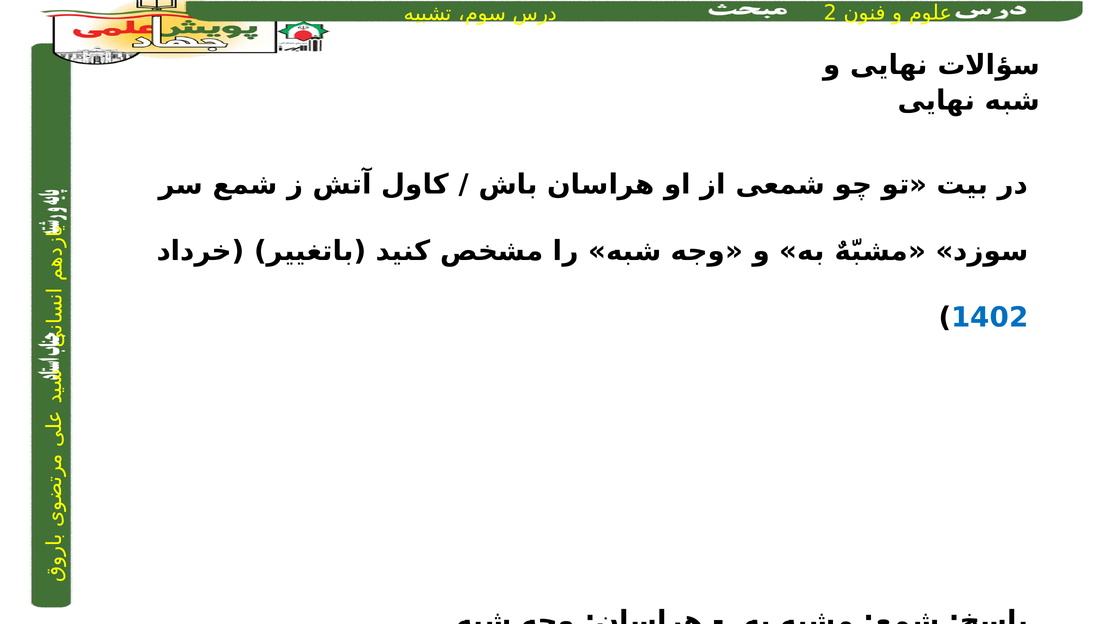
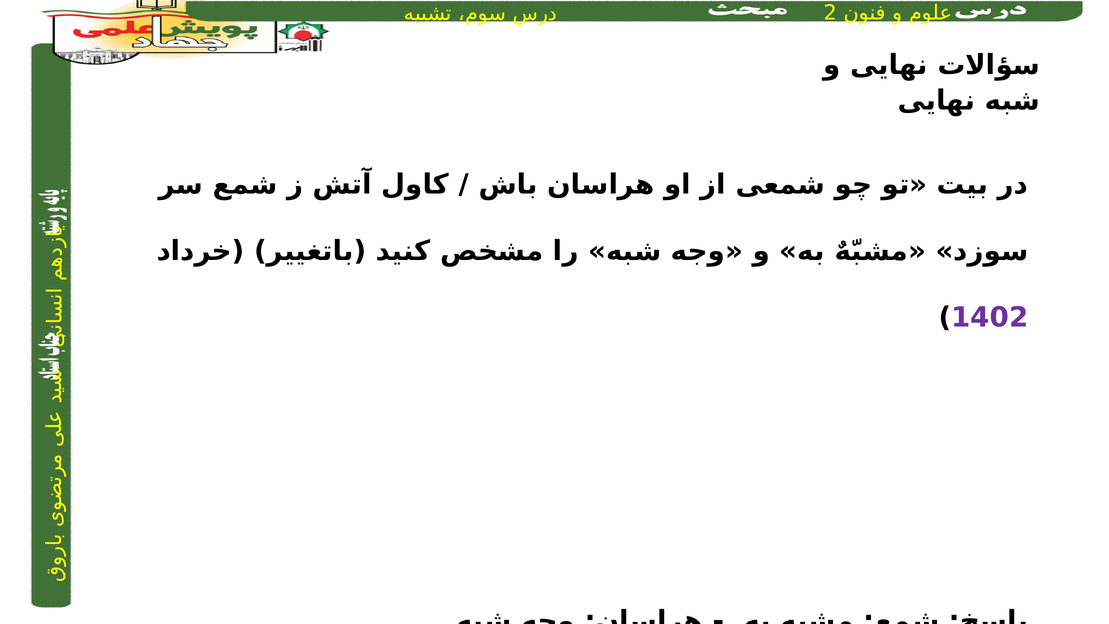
1402 colour: blue -> purple
